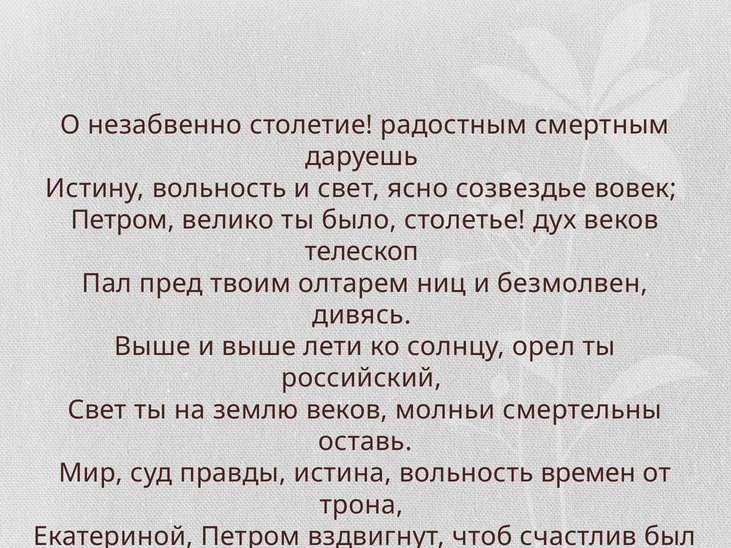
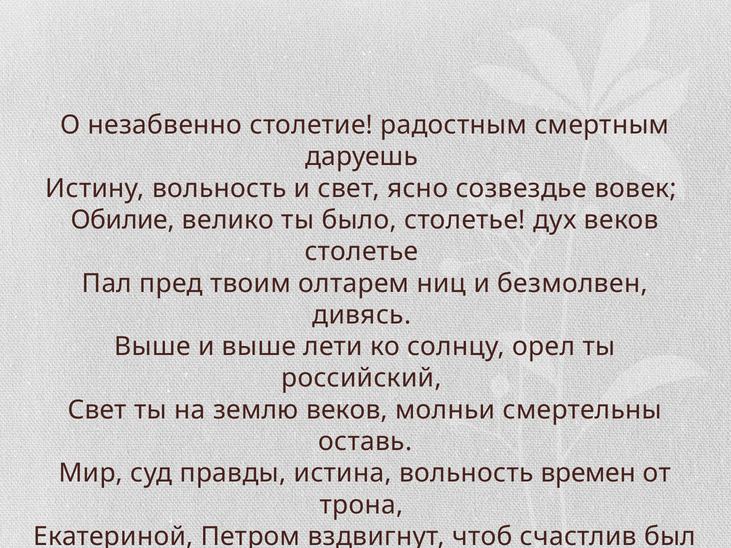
Петром at (123, 220): Петром -> Обилие
телескоп at (362, 252): телескоп -> столетье
